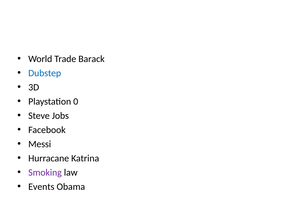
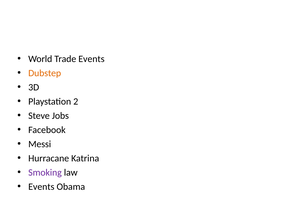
Trade Barack: Barack -> Events
Dubstep colour: blue -> orange
0: 0 -> 2
